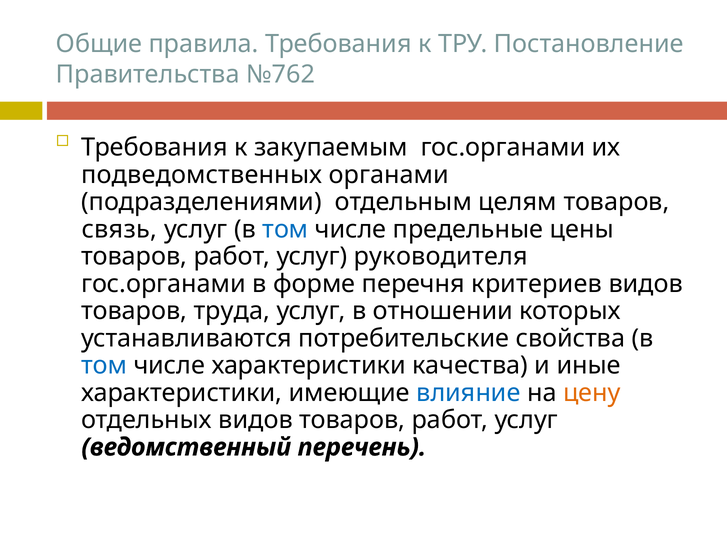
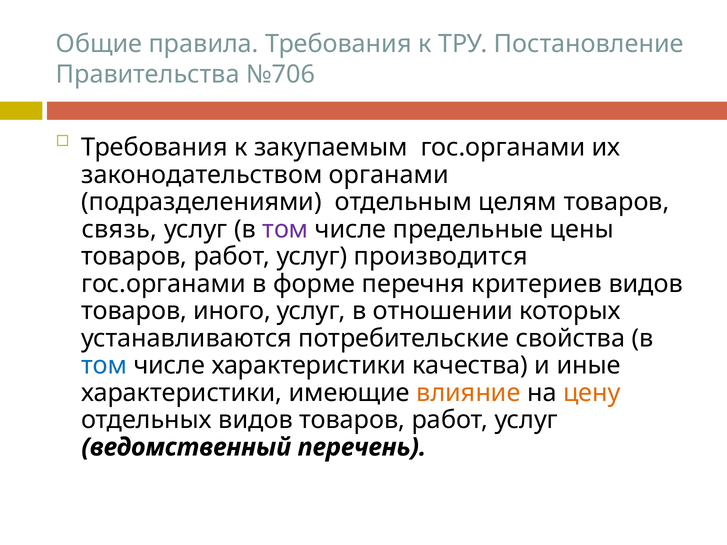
№762: №762 -> №706
подведомственных: подведомственных -> законодательством
том at (285, 229) colour: blue -> purple
руководителя: руководителя -> производится
труда: труда -> иного
влияние colour: blue -> orange
